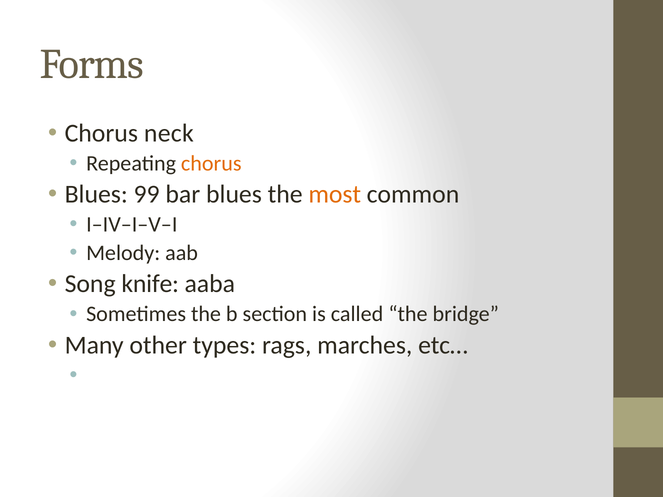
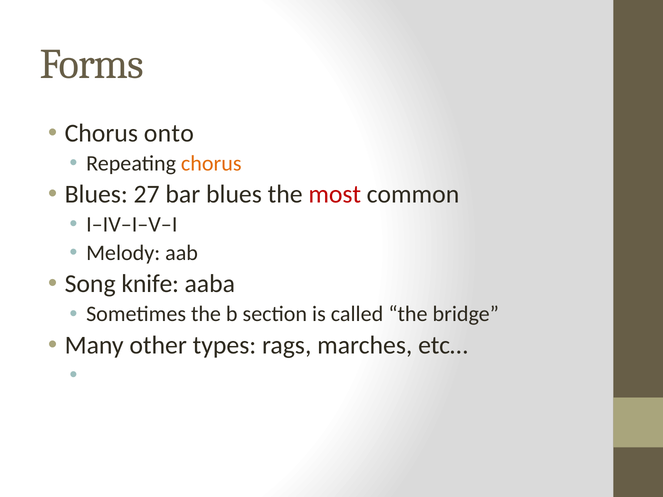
neck: neck -> onto
99: 99 -> 27
most colour: orange -> red
